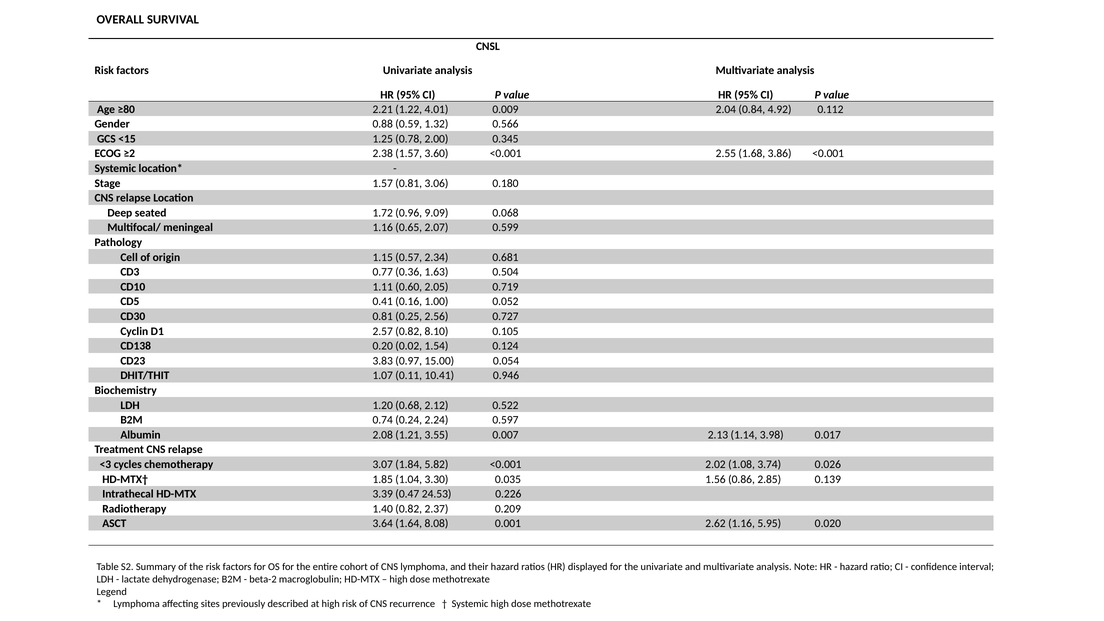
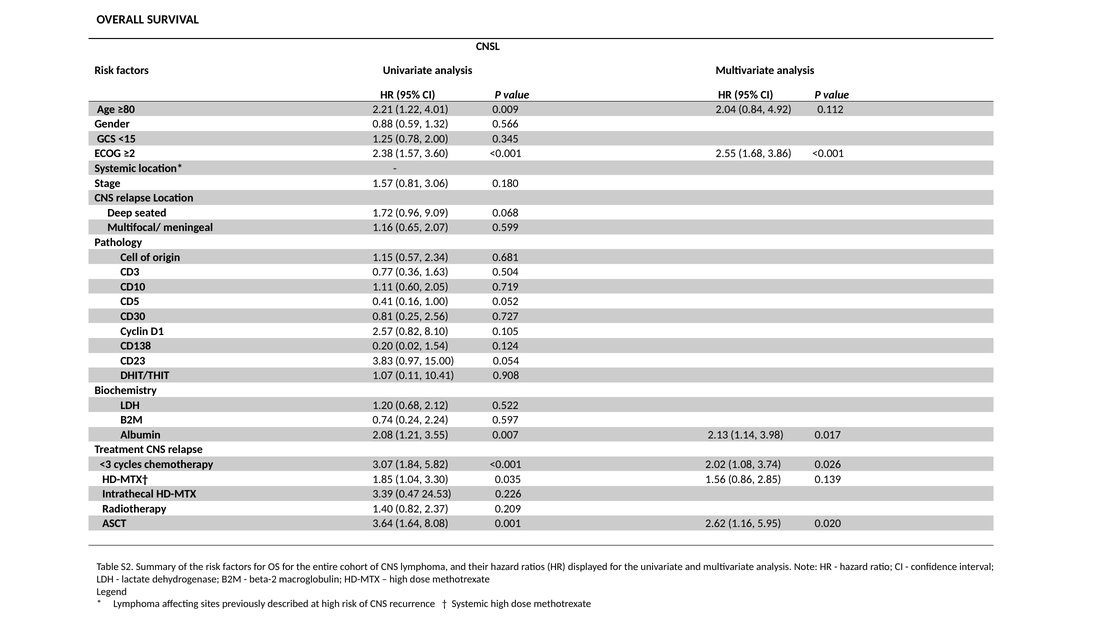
0.946: 0.946 -> 0.908
